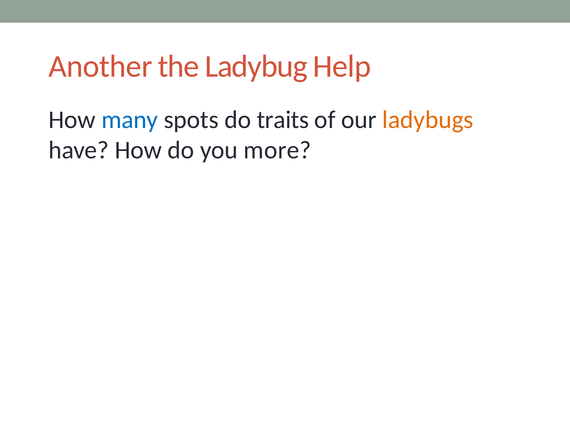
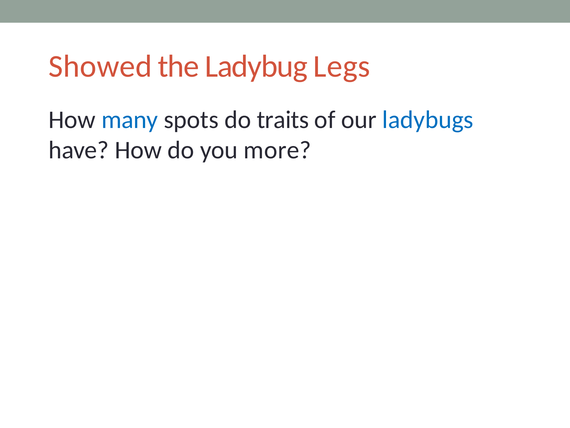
Another: Another -> Showed
Help: Help -> Legs
ladybugs colour: orange -> blue
